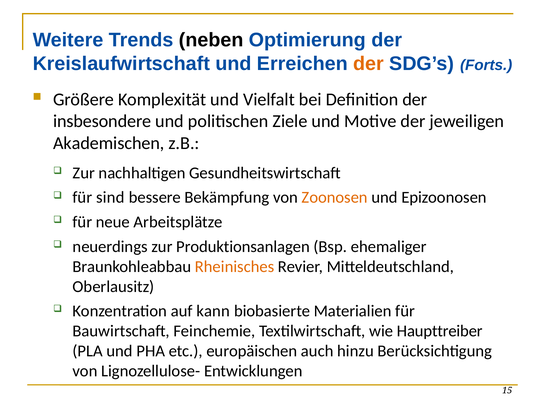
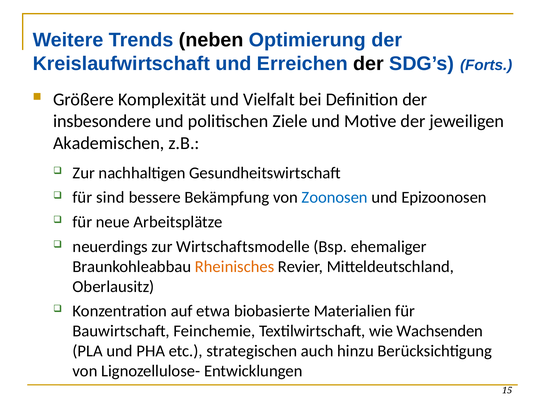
der at (368, 64) colour: orange -> black
Zoonosen colour: orange -> blue
Produktionsanlagen: Produktionsanlagen -> Wirtschaftsmodelle
kann: kann -> etwa
Haupttreiber: Haupttreiber -> Wachsenden
europäischen: europäischen -> strategischen
